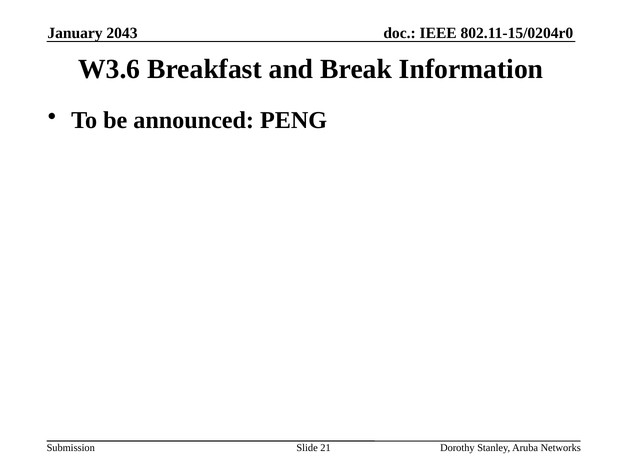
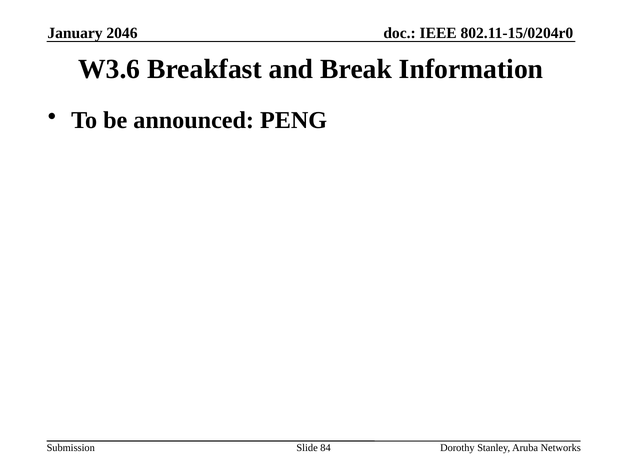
2043: 2043 -> 2046
21: 21 -> 84
